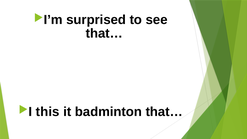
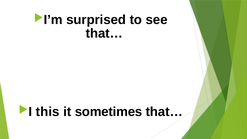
badminton: badminton -> sometimes
